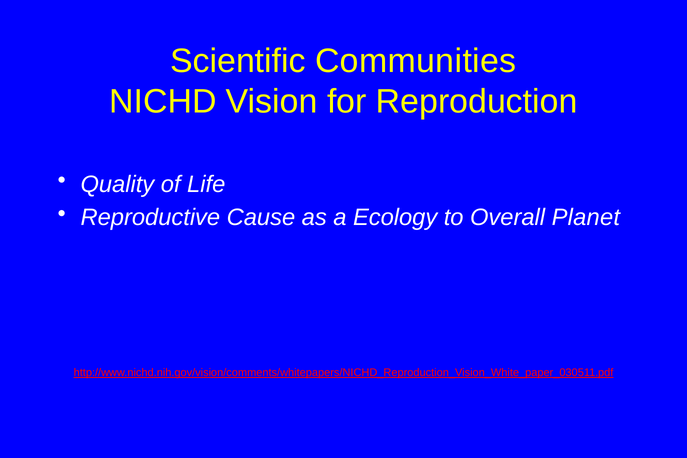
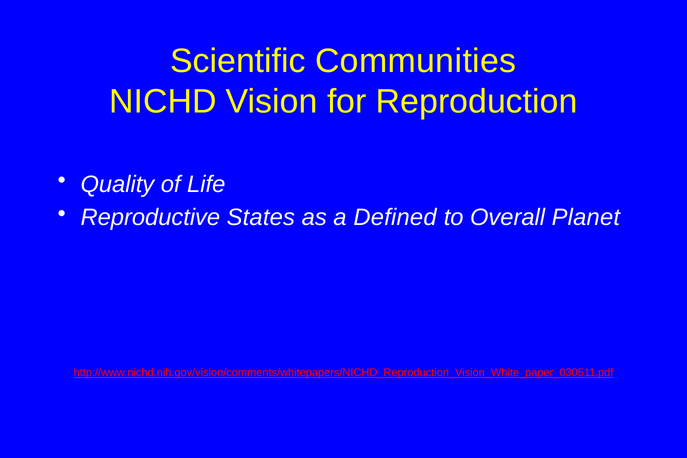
Cause: Cause -> States
Ecology: Ecology -> Defined
